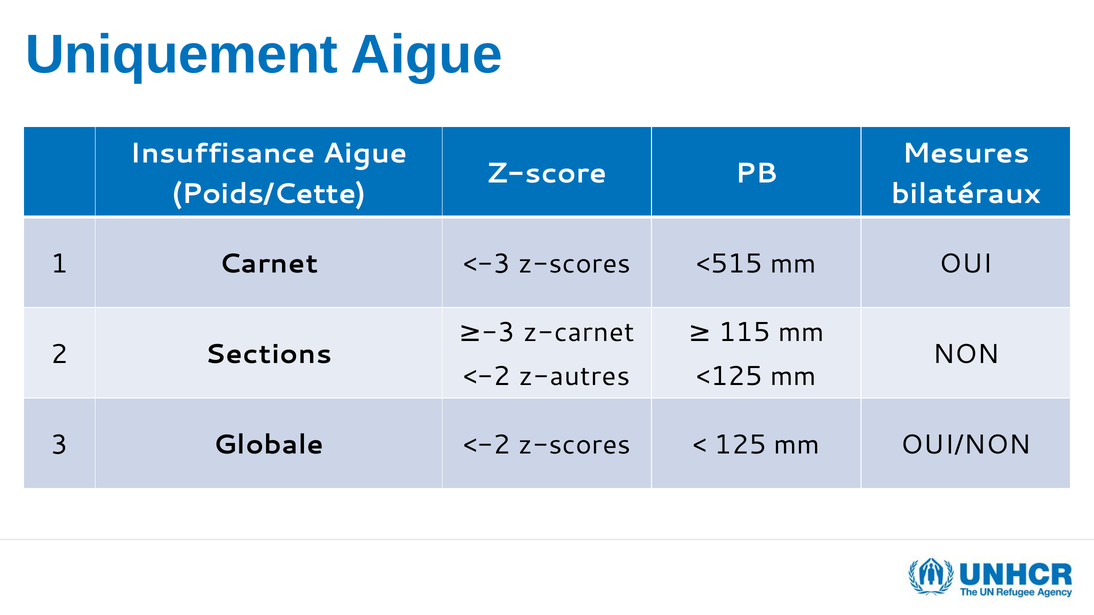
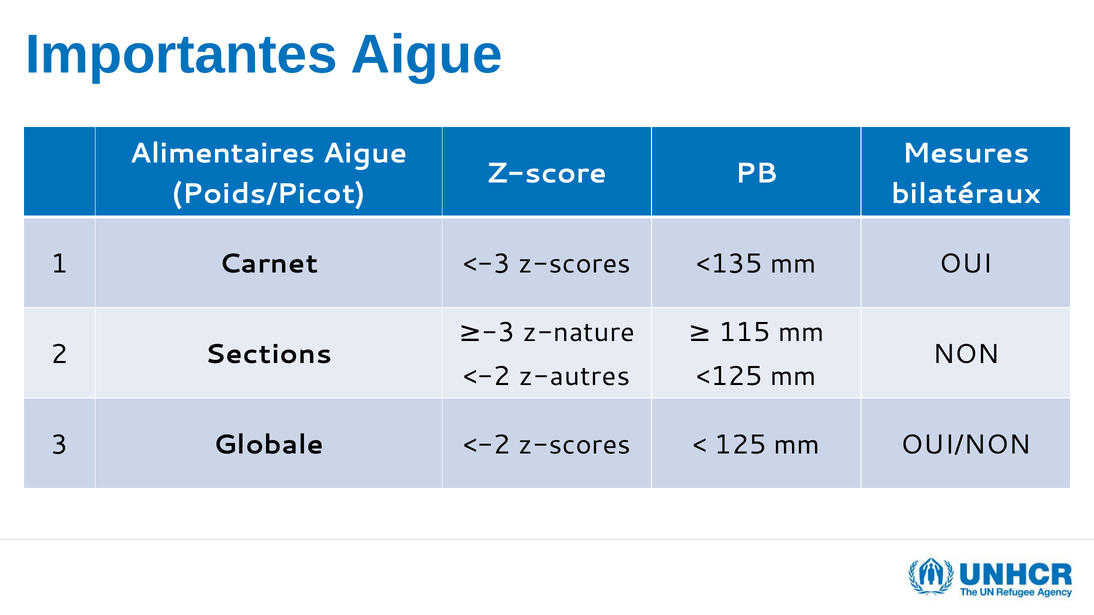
Uniquement: Uniquement -> Importantes
Insuffisance: Insuffisance -> Alimentaires
Poids/Cette: Poids/Cette -> Poids/Picot
<515: <515 -> <135
z-carnet: z-carnet -> z-nature
